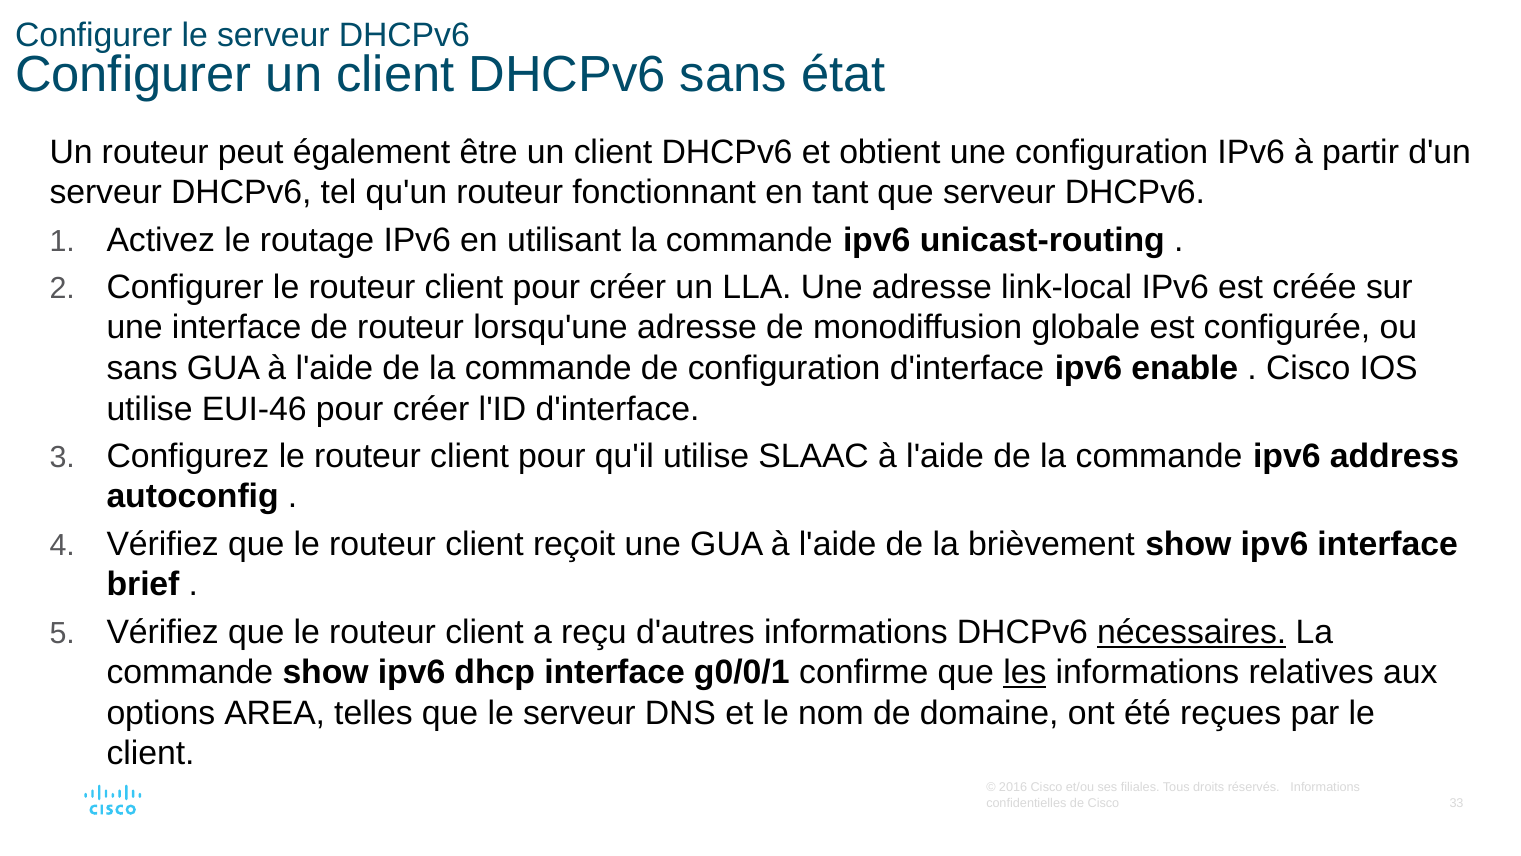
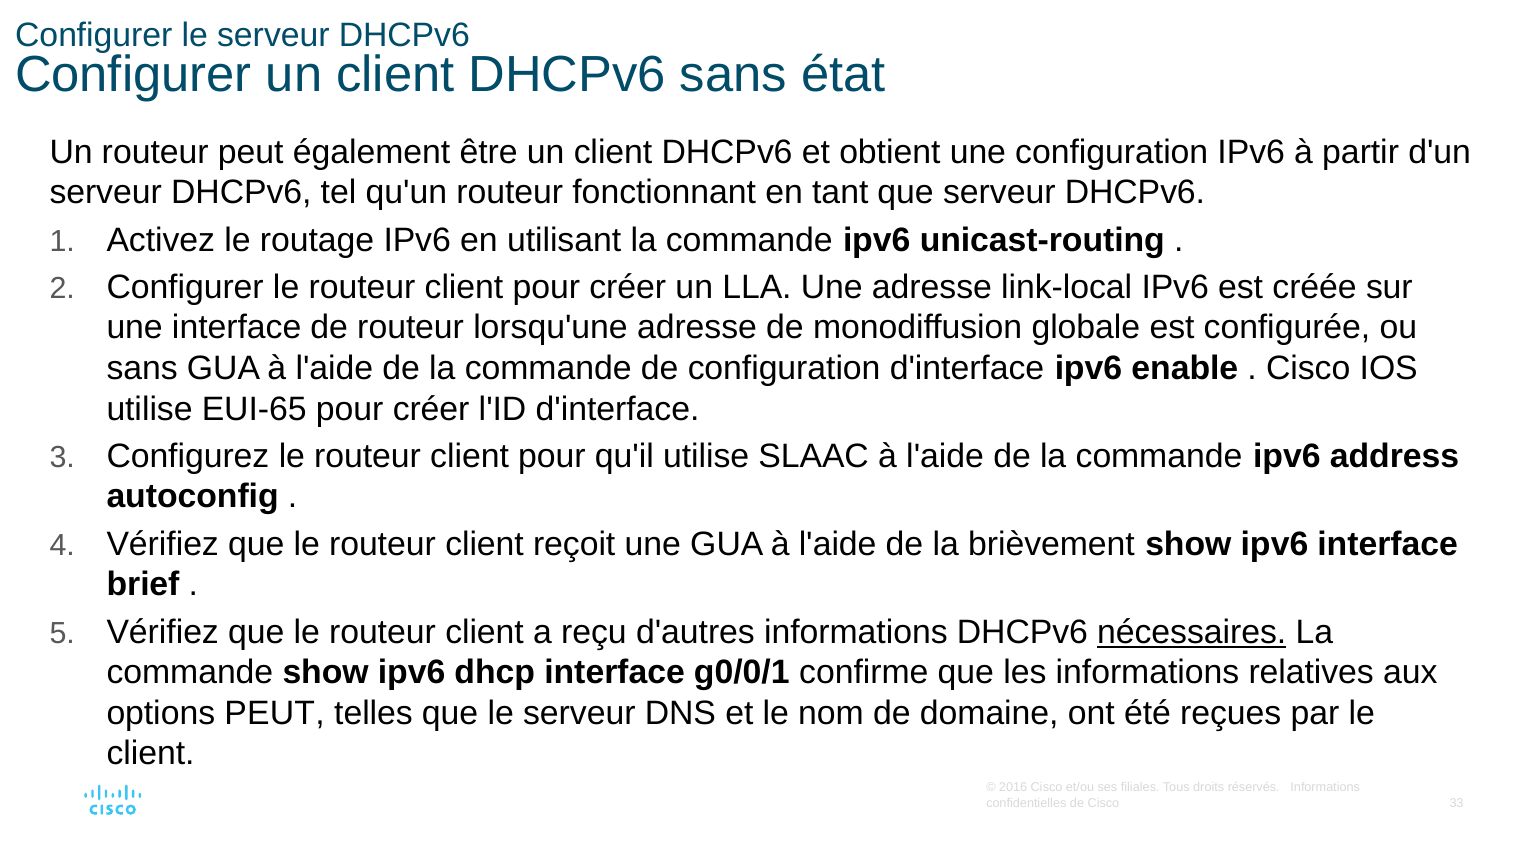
EUI-46: EUI-46 -> EUI-65
les underline: present -> none
options AREA: AREA -> PEUT
